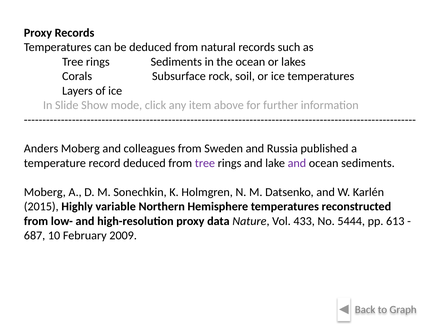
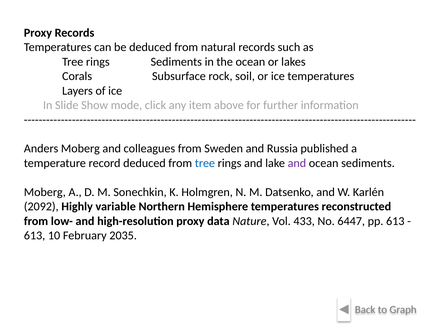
tree at (205, 163) colour: purple -> blue
2015: 2015 -> 2092
5444: 5444 -> 6447
687 at (35, 235): 687 -> 613
2009: 2009 -> 2035
